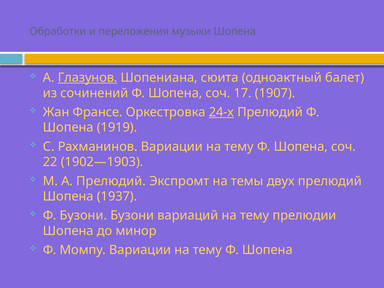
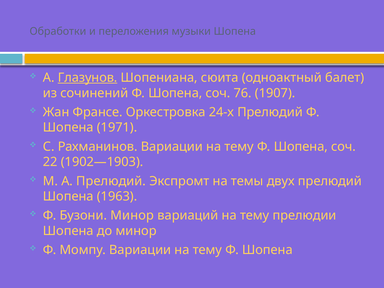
17: 17 -> 76
24-х underline: present -> none
1919: 1919 -> 1971
1937: 1937 -> 1963
Бузони Бузони: Бузони -> Минор
